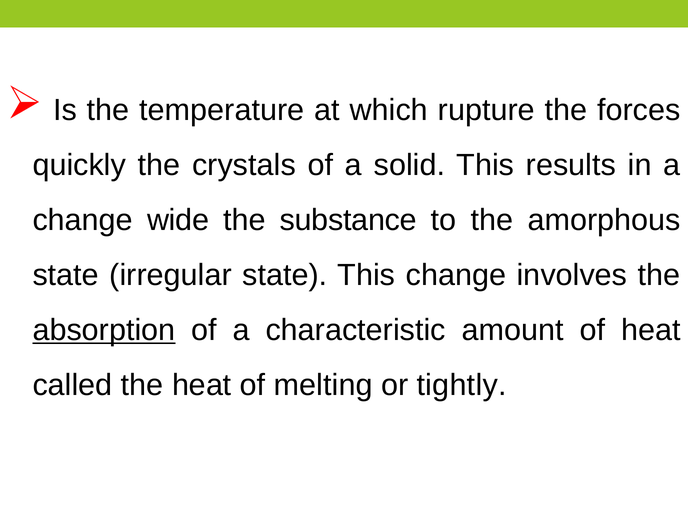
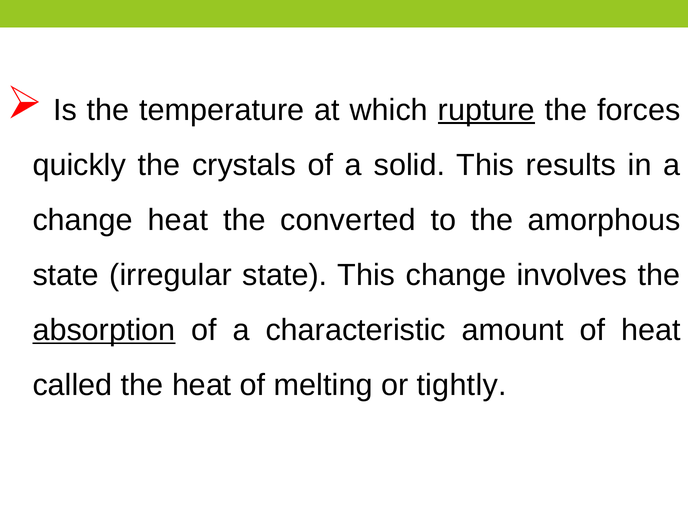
rupture underline: none -> present
change wide: wide -> heat
substance: substance -> converted
